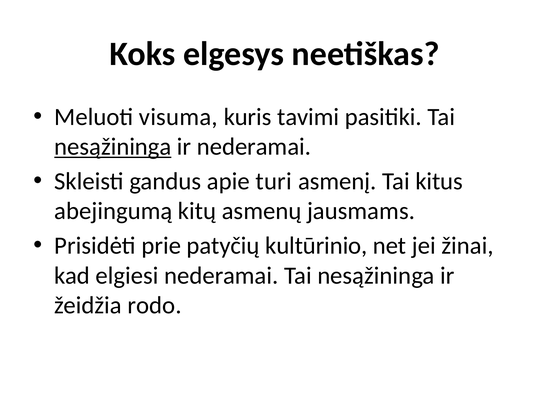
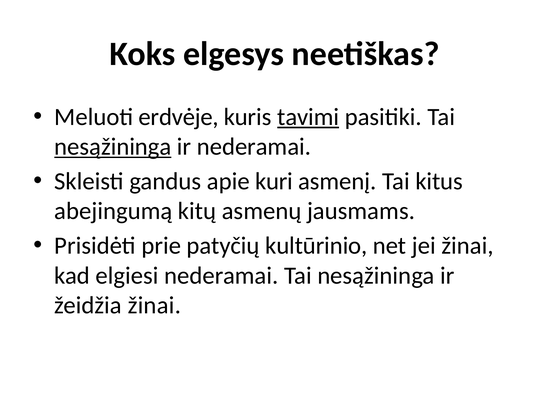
visuma: visuma -> erdvėje
tavimi underline: none -> present
turi: turi -> kuri
žeidžia rodo: rodo -> žinai
